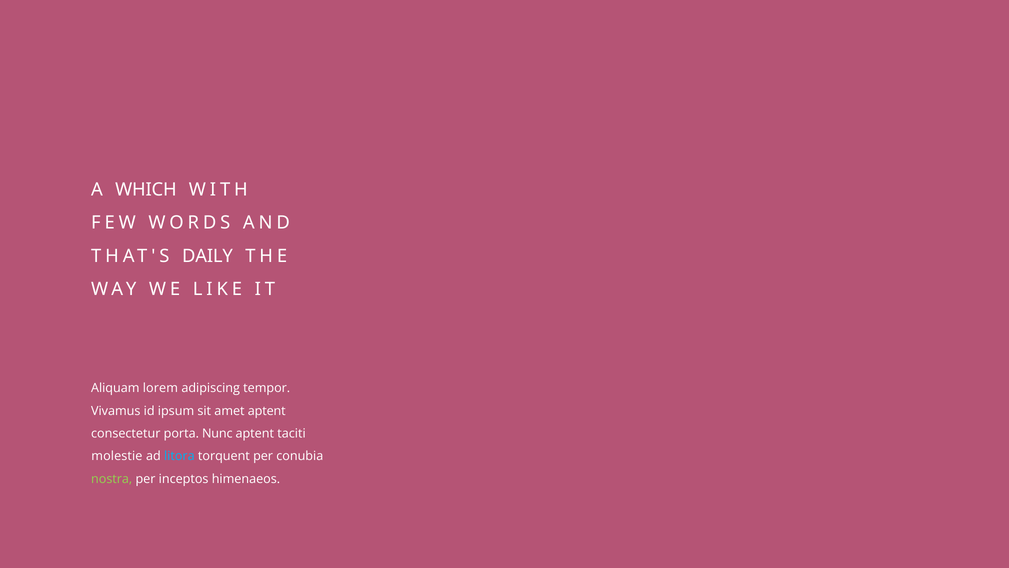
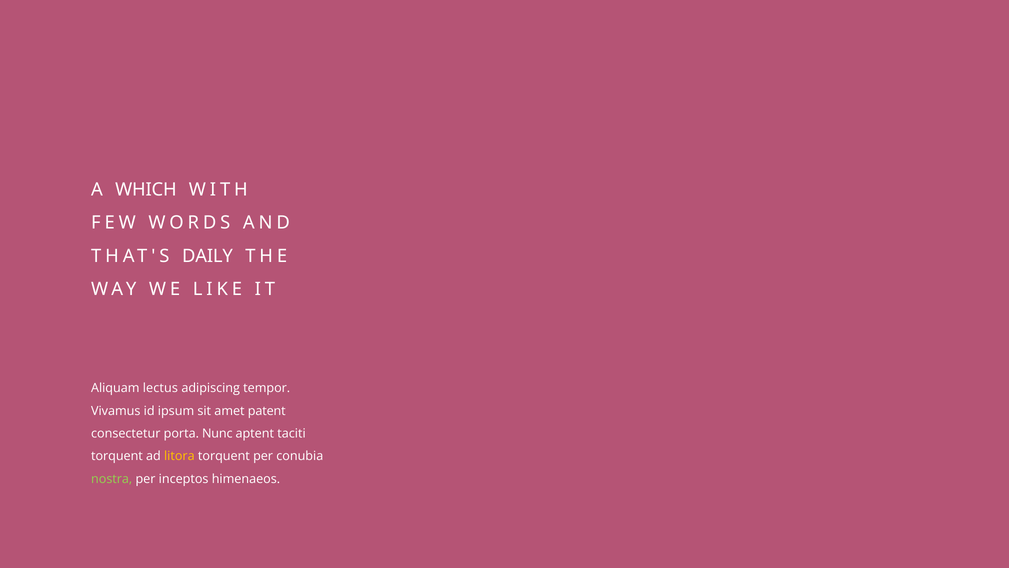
lorem: lorem -> lectus
amet aptent: aptent -> patent
molestie at (117, 456): molestie -> torquent
litora colour: light blue -> yellow
